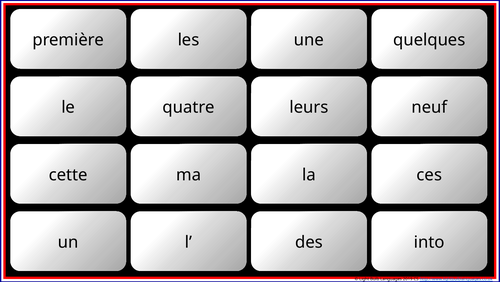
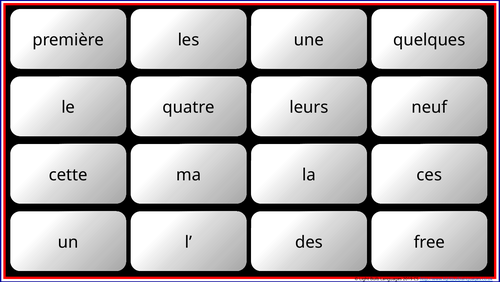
into: into -> free
